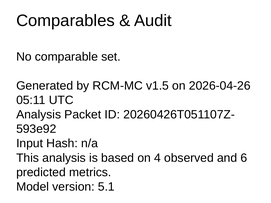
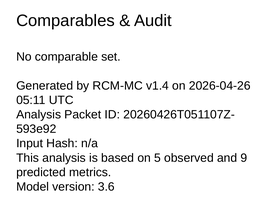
v1.5: v1.5 -> v1.4
4: 4 -> 5
6: 6 -> 9
5.1: 5.1 -> 3.6
